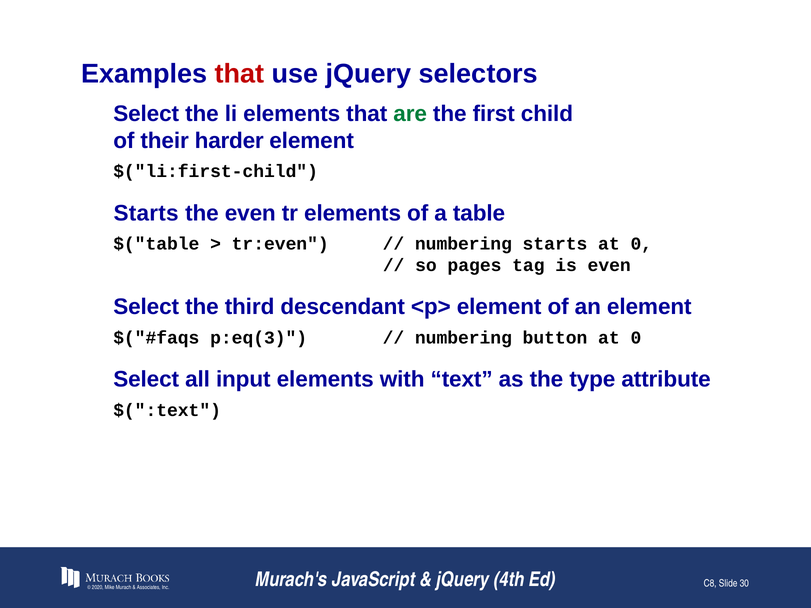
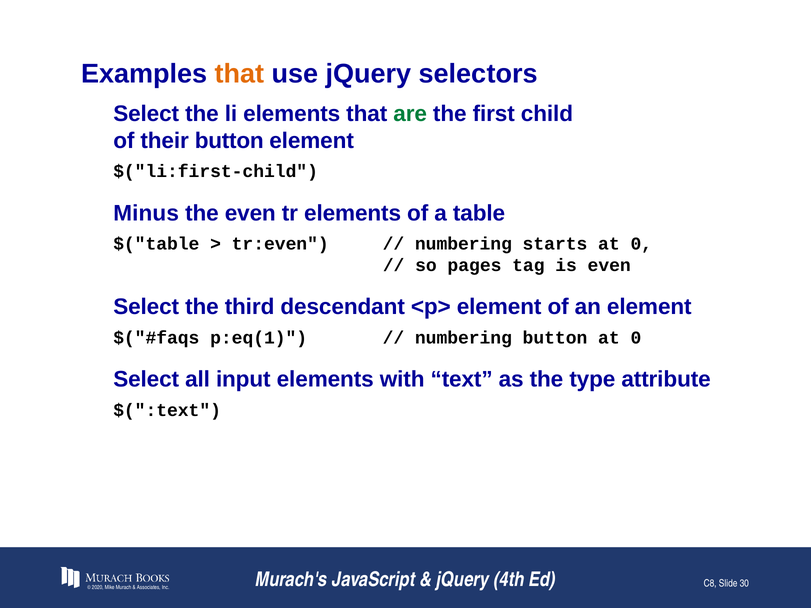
that at (240, 74) colour: red -> orange
their harder: harder -> button
Starts at (146, 213): Starts -> Minus
p:eq(3: p:eq(3 -> p:eq(1
